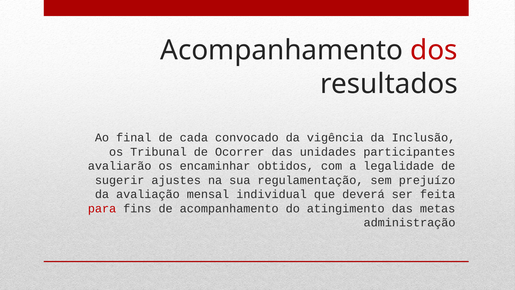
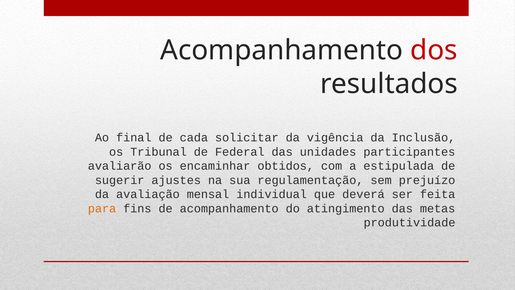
convocado: convocado -> solicitar
Ocorrer: Ocorrer -> Federal
legalidade: legalidade -> estipulada
para colour: red -> orange
administração: administração -> produtividade
